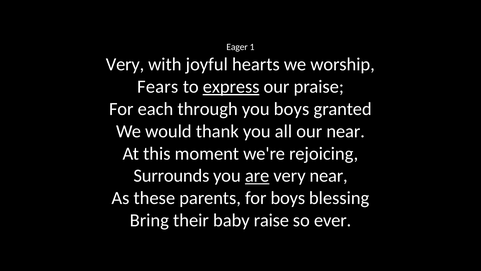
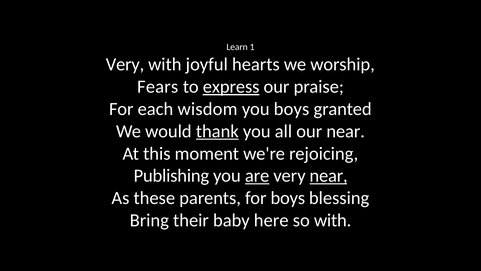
Eager: Eager -> Learn
through: through -> wisdom
thank underline: none -> present
Surrounds: Surrounds -> Publishing
near at (329, 176) underline: none -> present
raise: raise -> here
so ever: ever -> with
